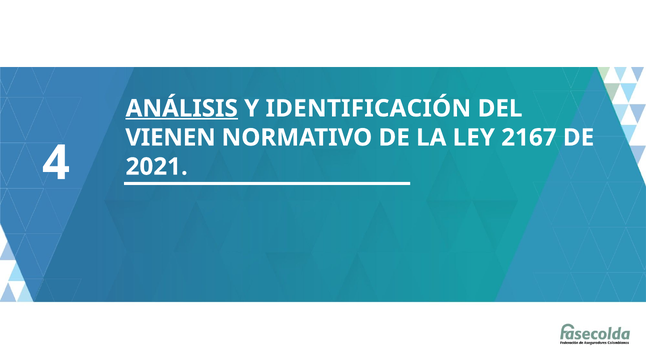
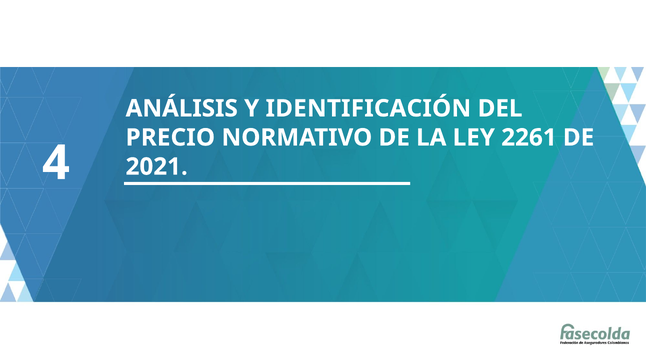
ANÁLISIS underline: present -> none
VIENEN: VIENEN -> PRECIO
2167: 2167 -> 2261
